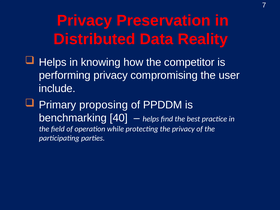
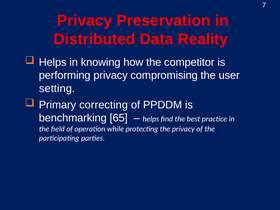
include: include -> setting
proposing: proposing -> correcting
40: 40 -> 65
